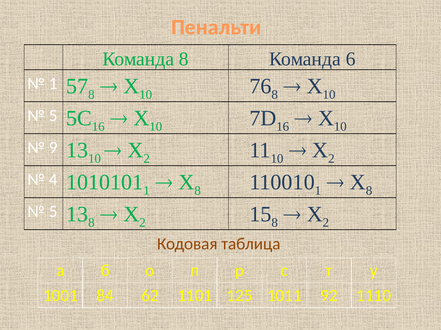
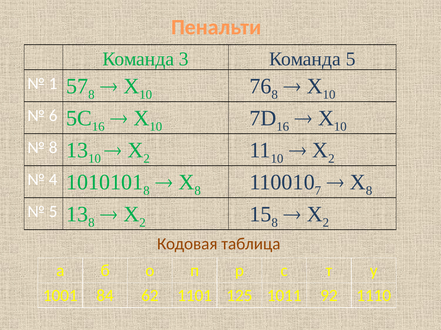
Команда 8: 8 -> 3
Команда 6: 6 -> 5
5 at (53, 116): 5 -> 6
9 at (53, 148): 9 -> 8
1 at (146, 191): 1 -> 8
1 at (318, 191): 1 -> 7
